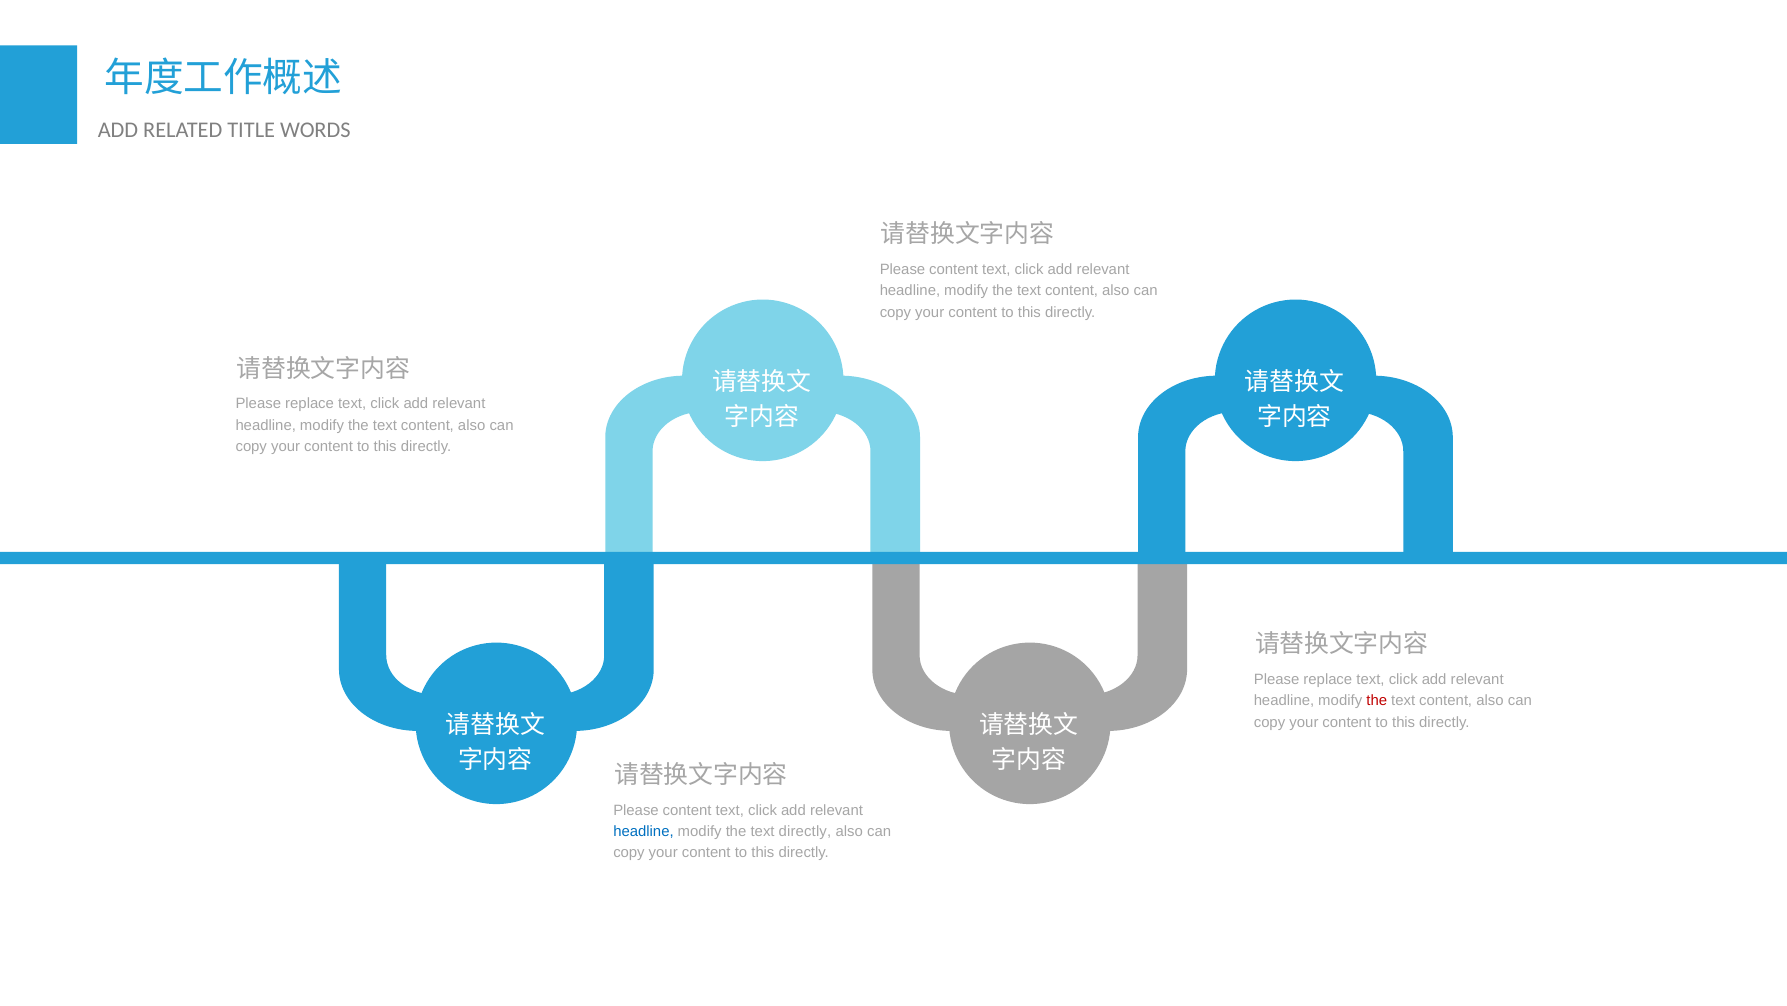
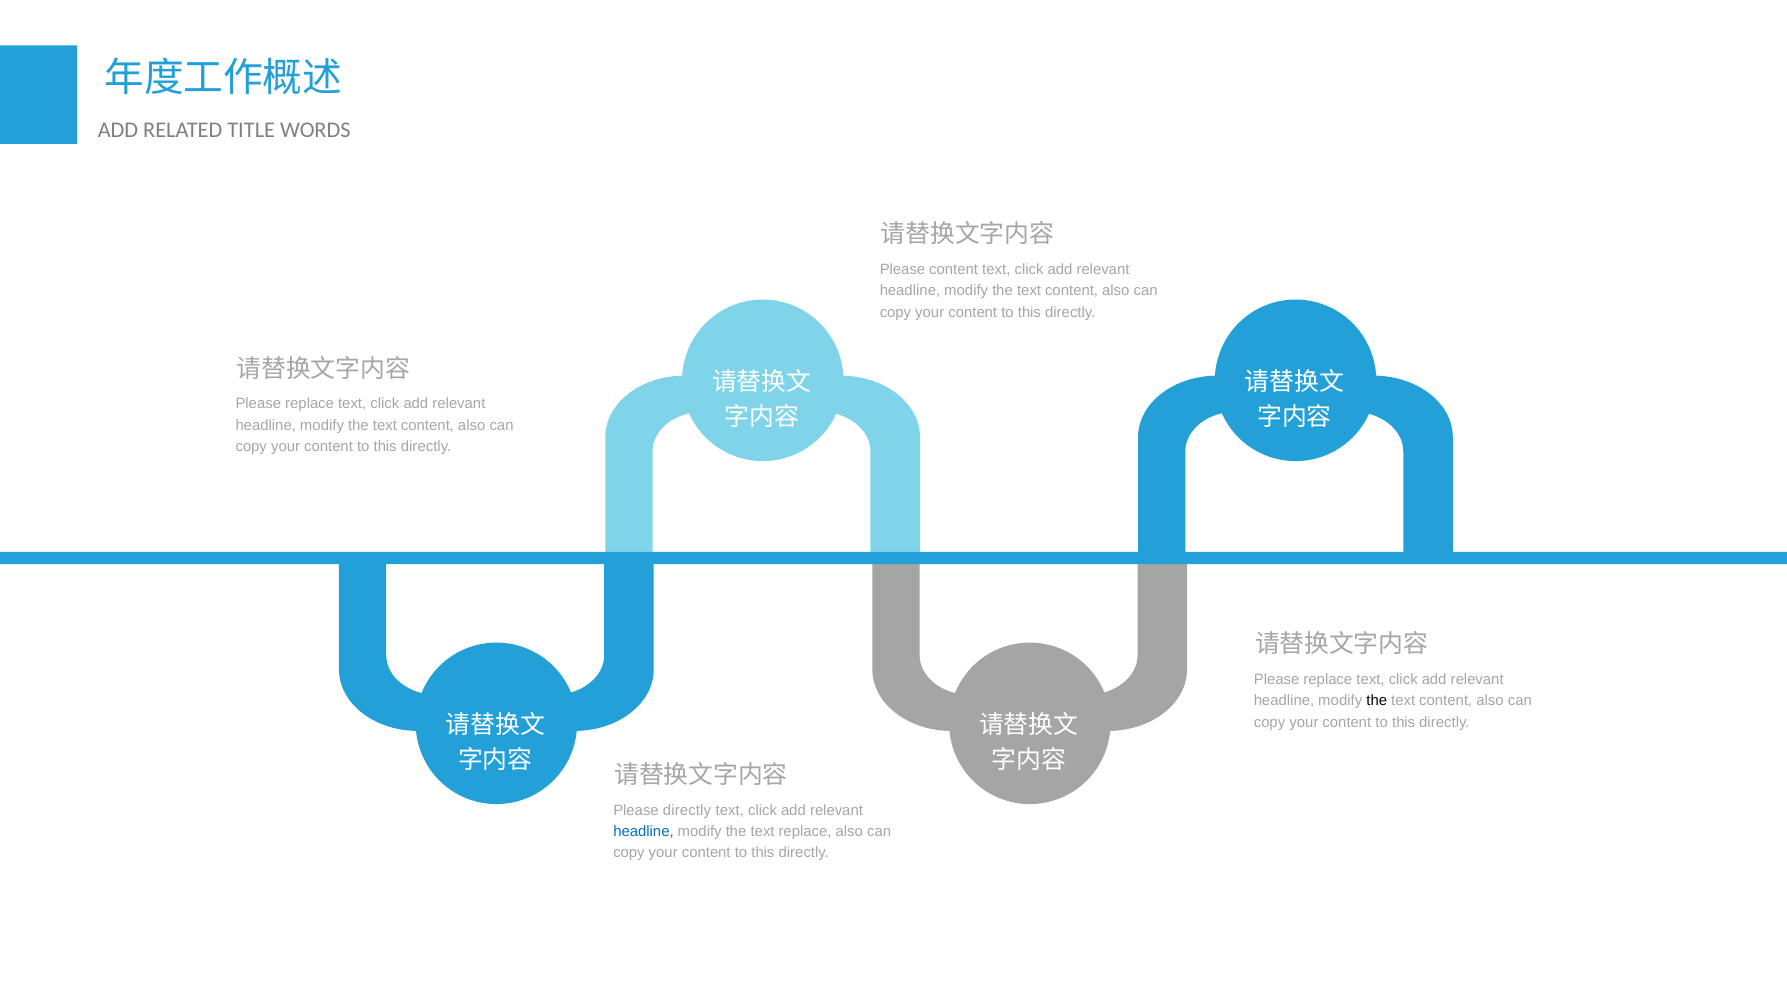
the at (1377, 700) colour: red -> black
content at (687, 810): content -> directly
text directly: directly -> replace
